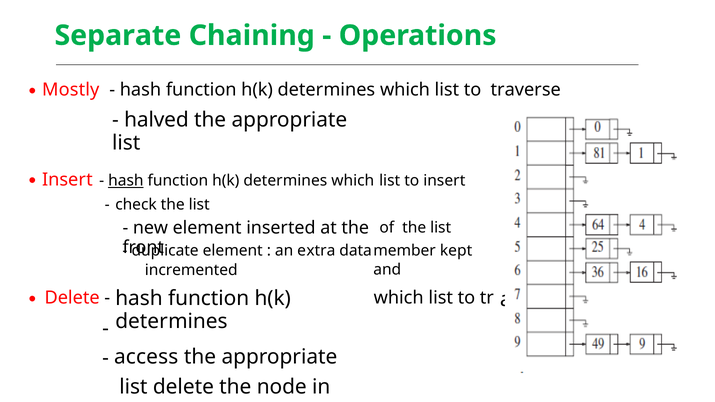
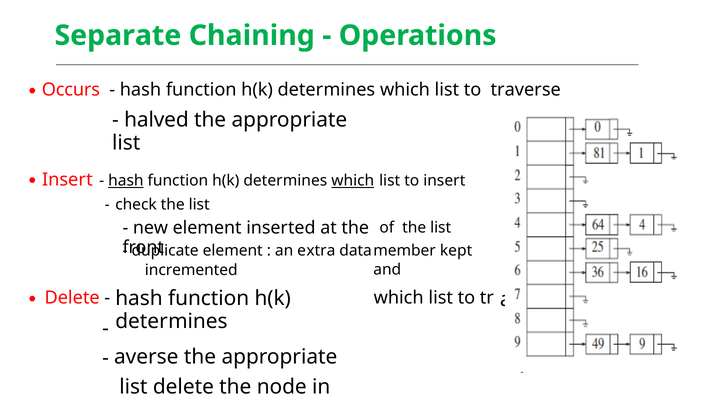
Mostly: Mostly -> Occurs
which at (353, 181) underline: none -> present
access at (146, 357): access -> averse
